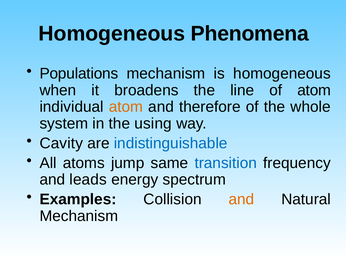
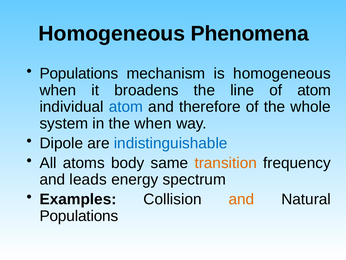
atom at (126, 107) colour: orange -> blue
the using: using -> when
Cavity: Cavity -> Dipole
jump: jump -> body
transition colour: blue -> orange
Mechanism at (79, 216): Mechanism -> Populations
